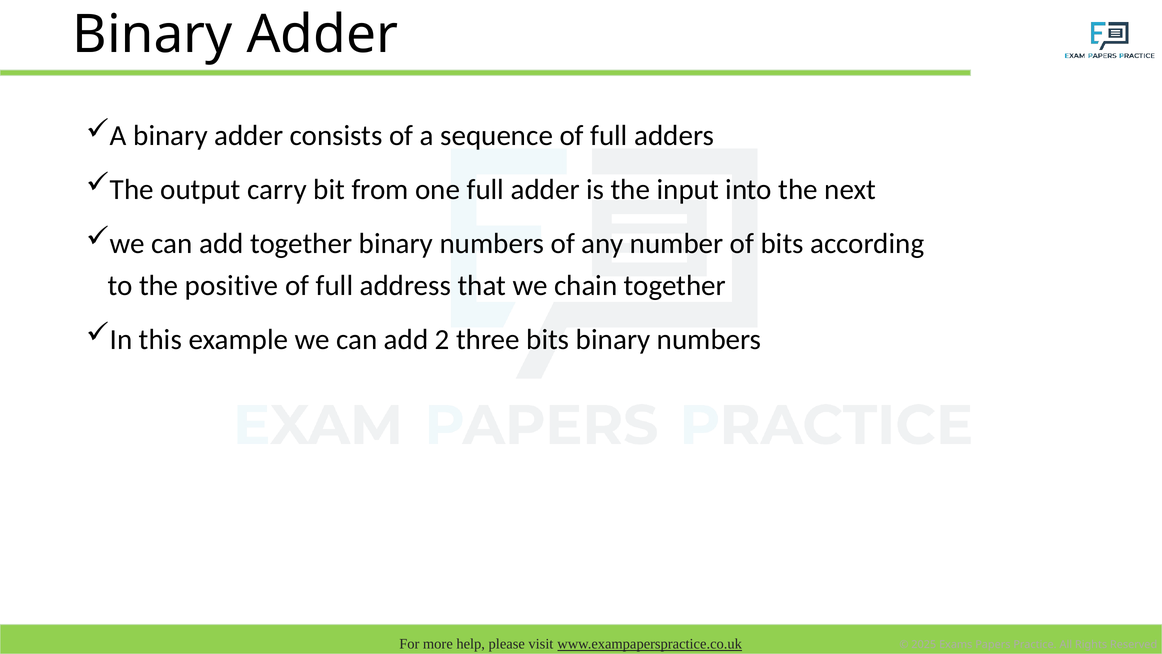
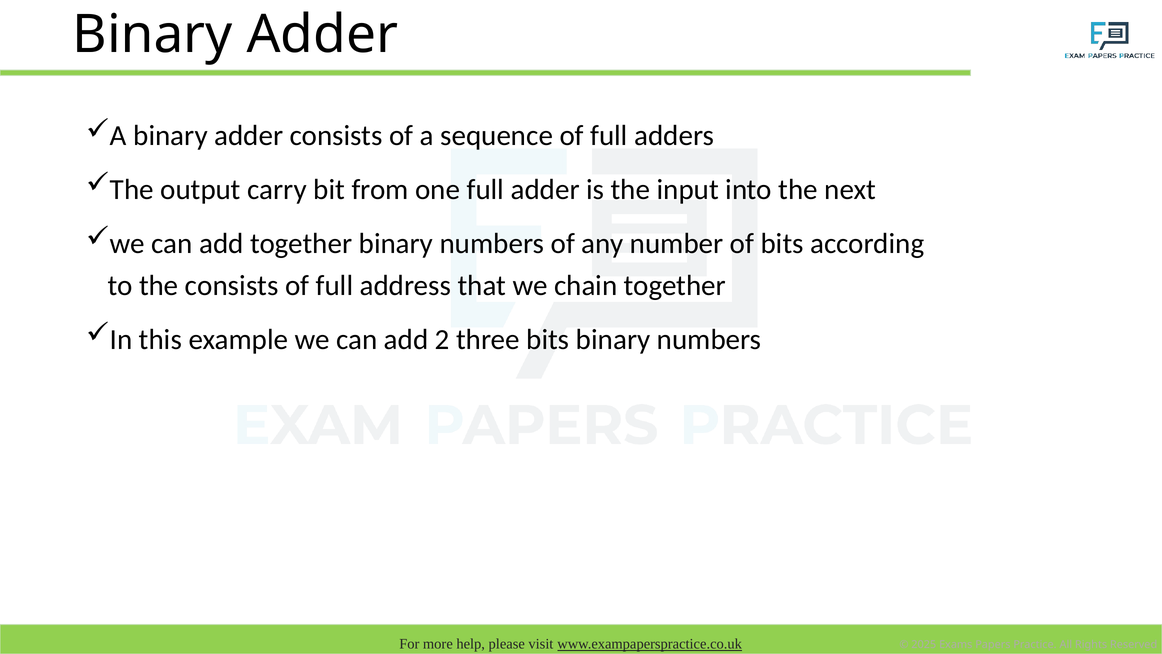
the positive: positive -> consists
